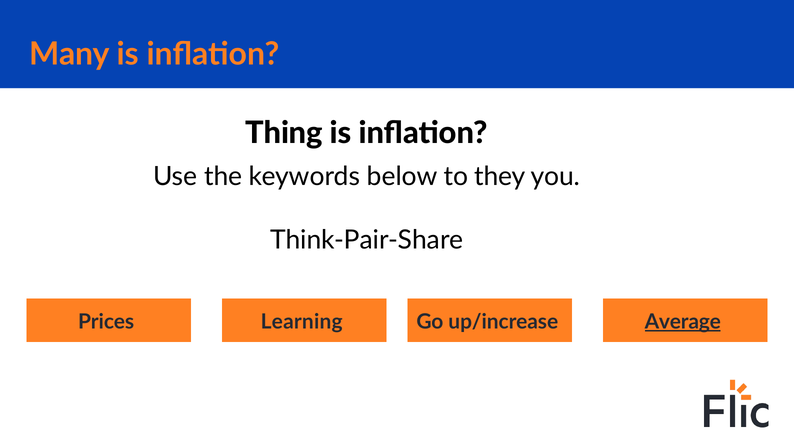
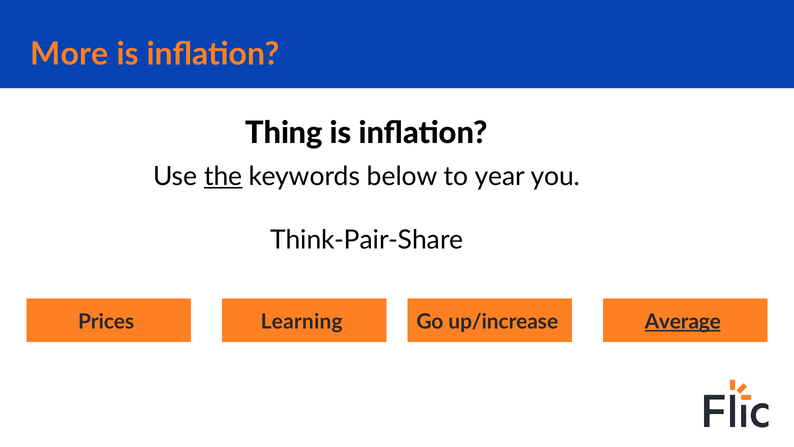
Many: Many -> More
the underline: none -> present
they: they -> year
